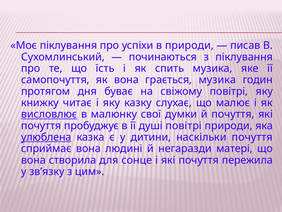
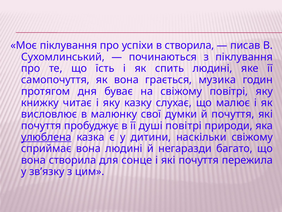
в природи: природи -> створила
спить музика: музика -> людині
висловлює underline: present -> none
наскільки почуття: почуття -> свіжому
матері: матері -> багато
